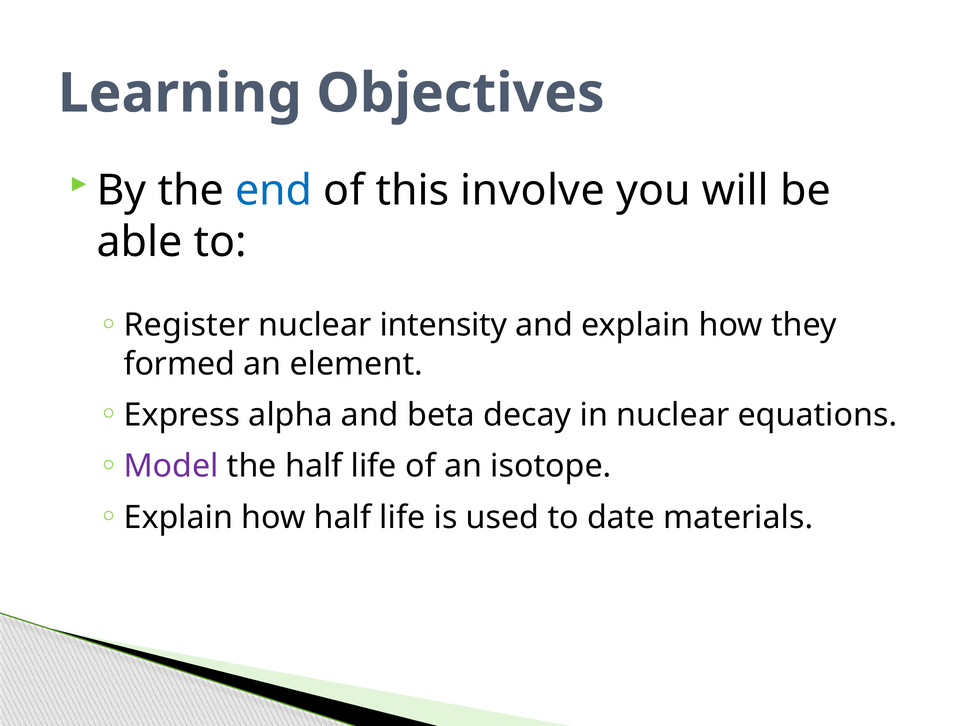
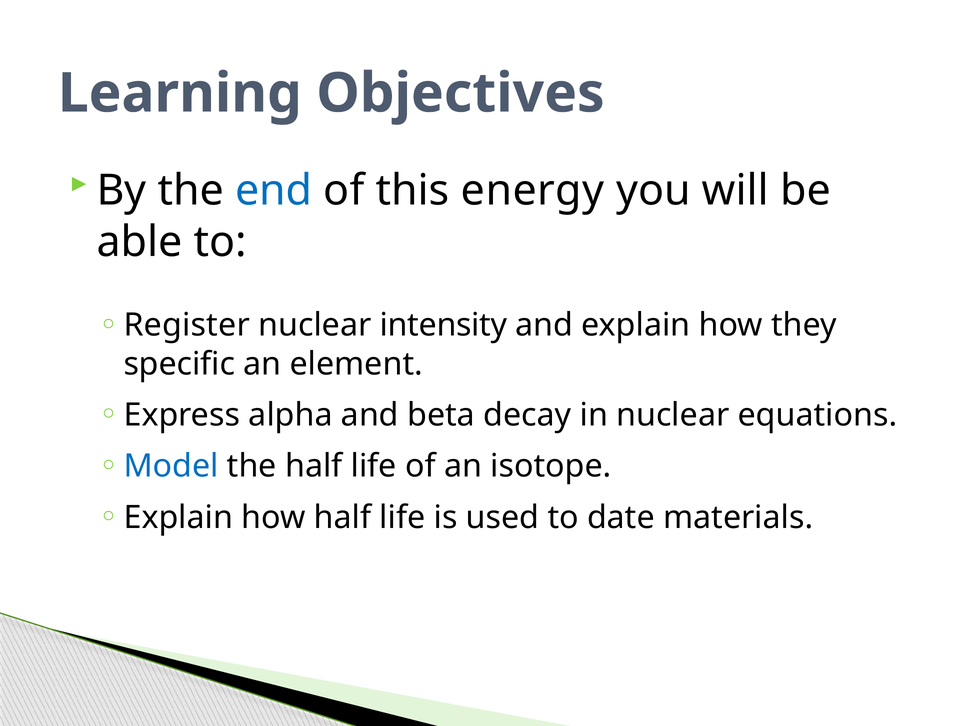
involve: involve -> energy
formed: formed -> specific
Model colour: purple -> blue
